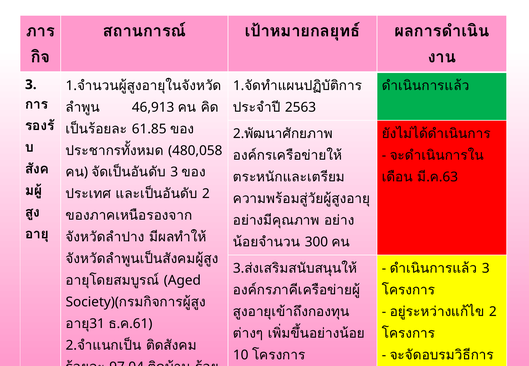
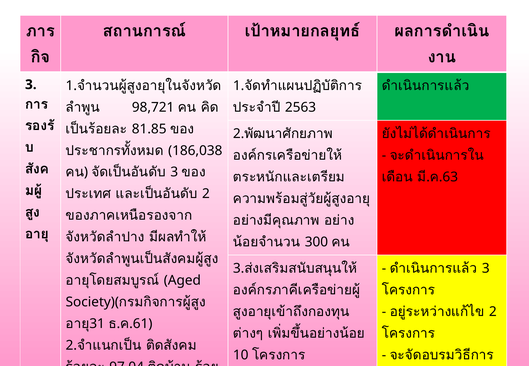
46,913: 46,913 -> 98,721
61.85: 61.85 -> 81.85
480,058: 480,058 -> 186,038
